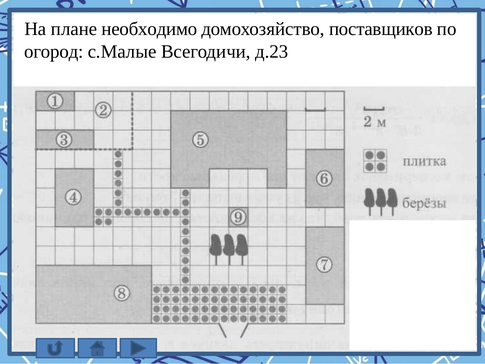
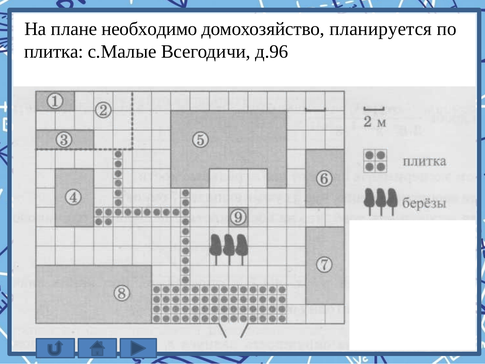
поставщиков: поставщиков -> планируется
огород: огород -> плитка
д.23: д.23 -> д.96
